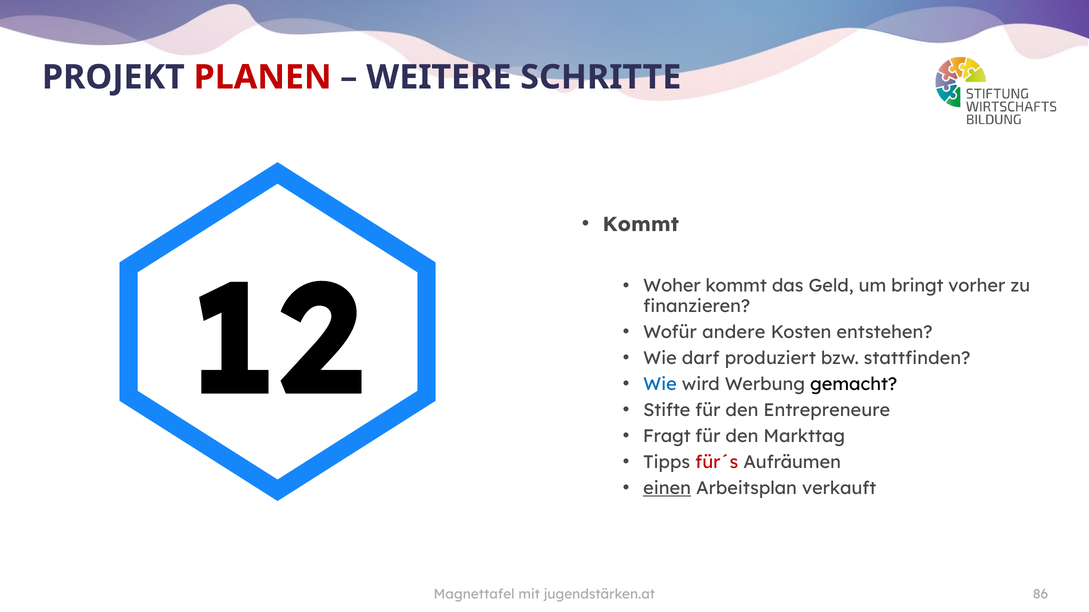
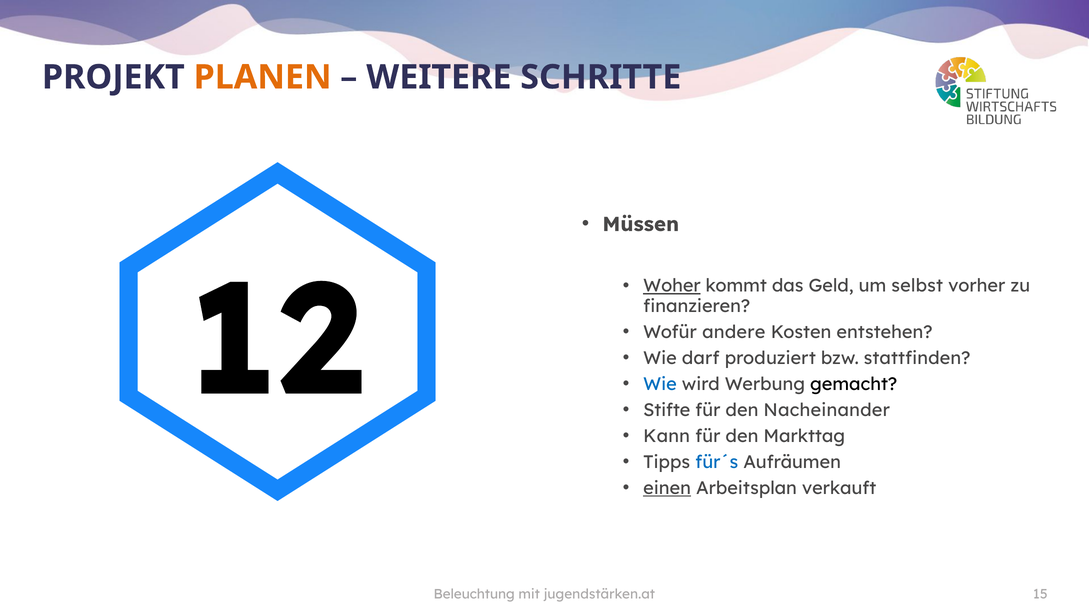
PLANEN colour: red -> orange
Kommt at (641, 225): Kommt -> Müssen
Woher underline: none -> present
bringt: bringt -> selbst
Entrepreneure: Entrepreneure -> Nacheinander
Fragt: Fragt -> Kann
für´s colour: red -> blue
Magnettafel: Magnettafel -> Beleuchtung
86: 86 -> 15
